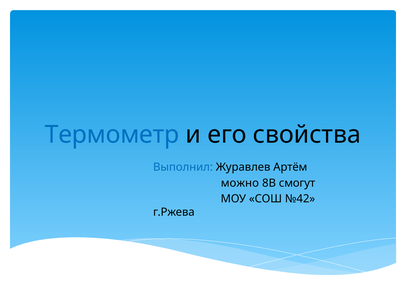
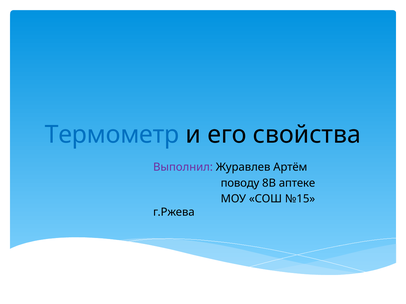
Выполнил colour: blue -> purple
можно: можно -> поводу
смогут: смогут -> аптеке
№42: №42 -> №15
